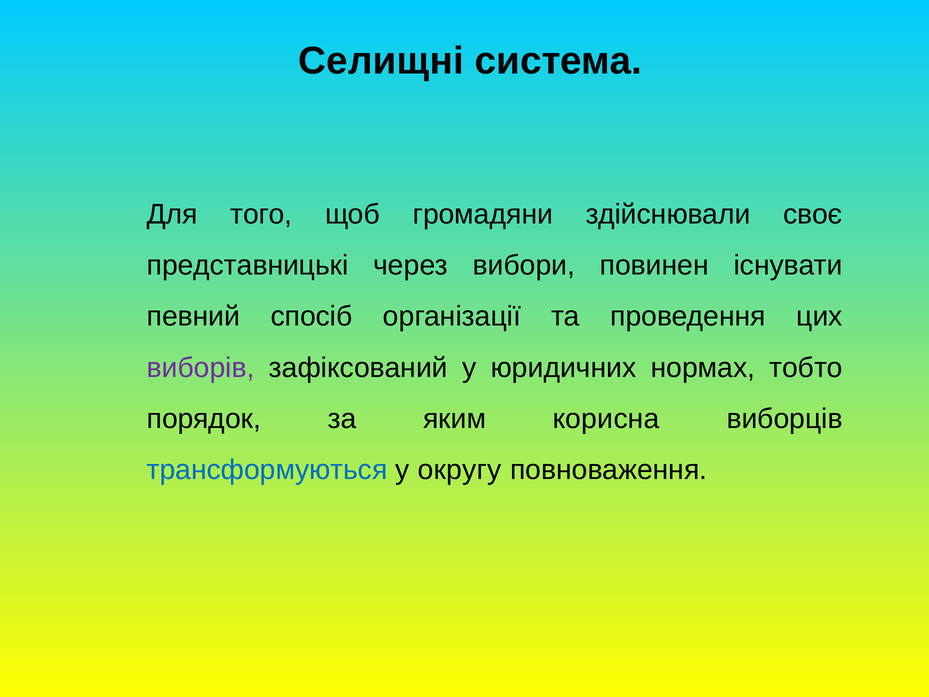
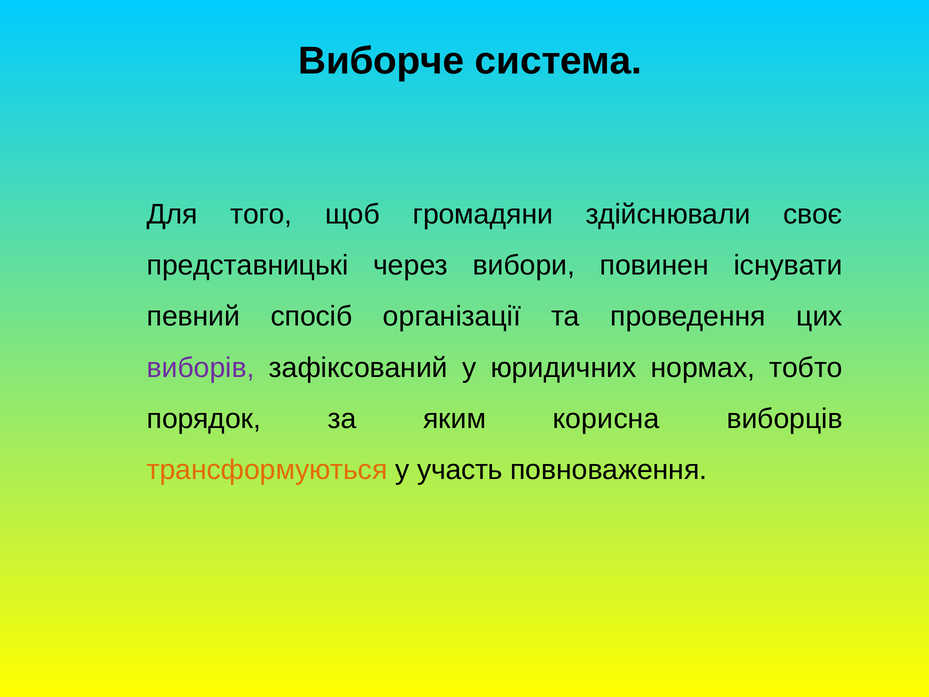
Селищні: Селищні -> Виборче
трансформуються colour: blue -> orange
округу: округу -> участь
